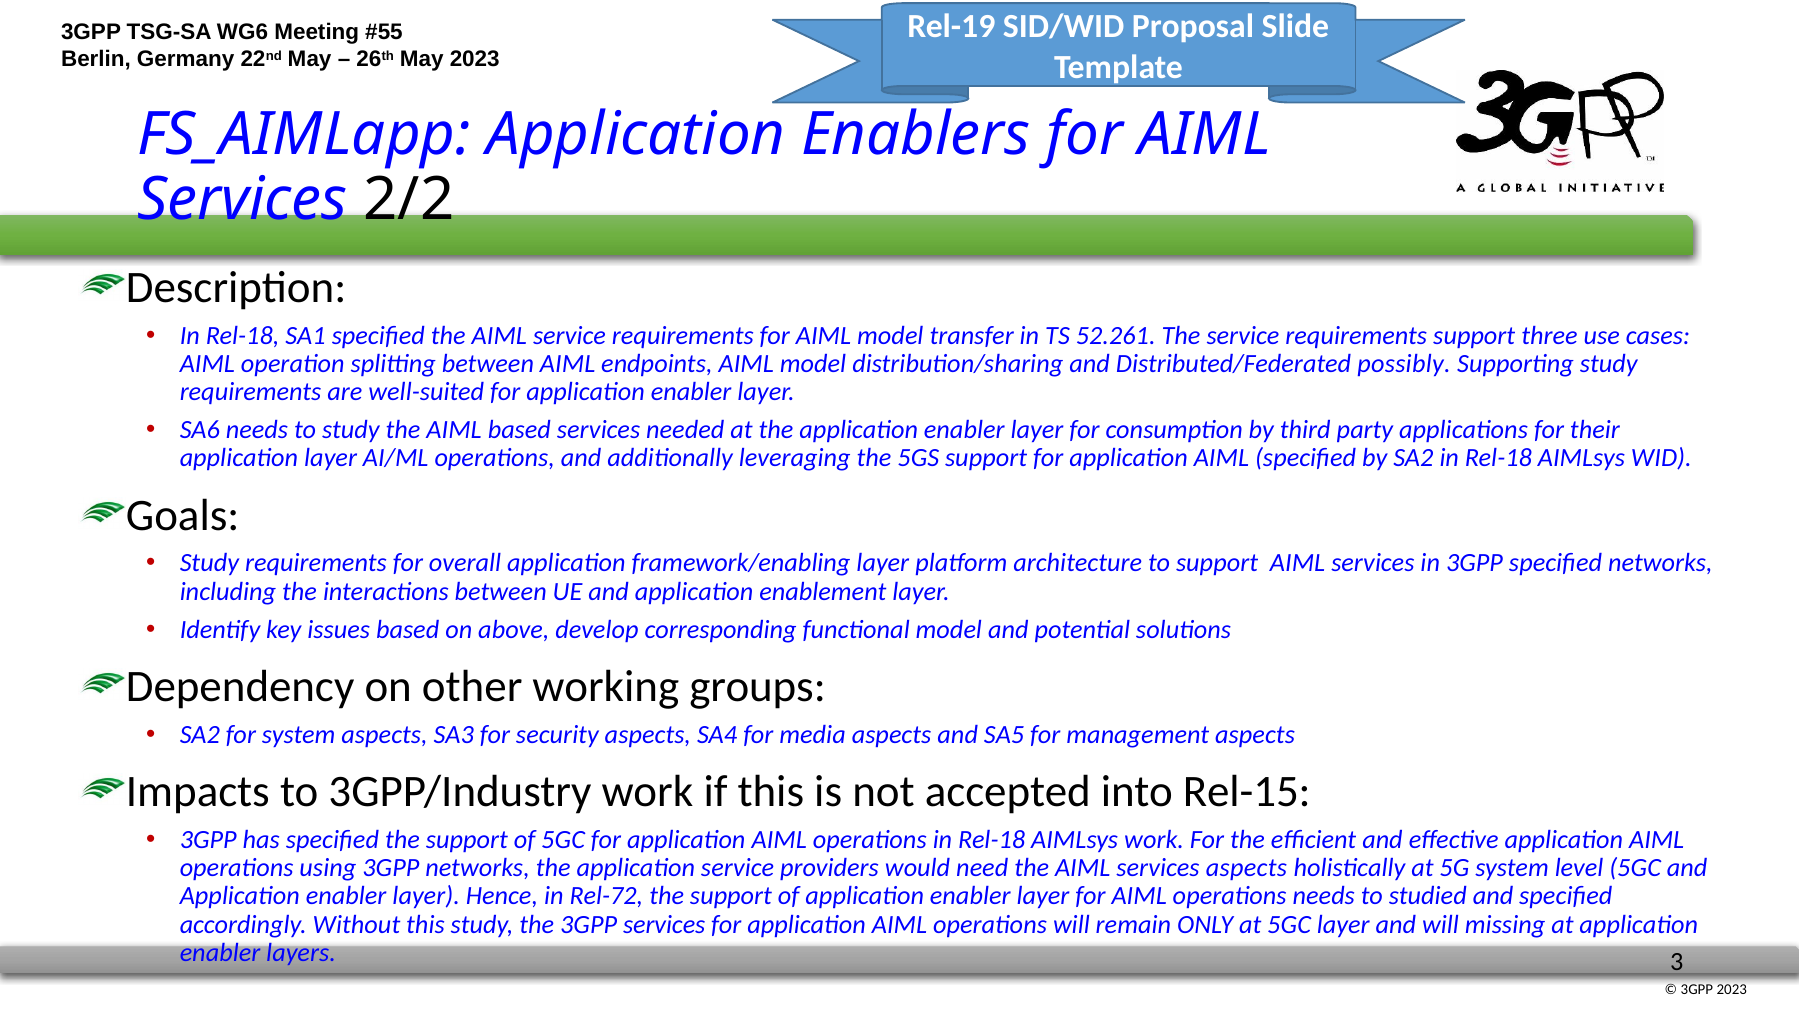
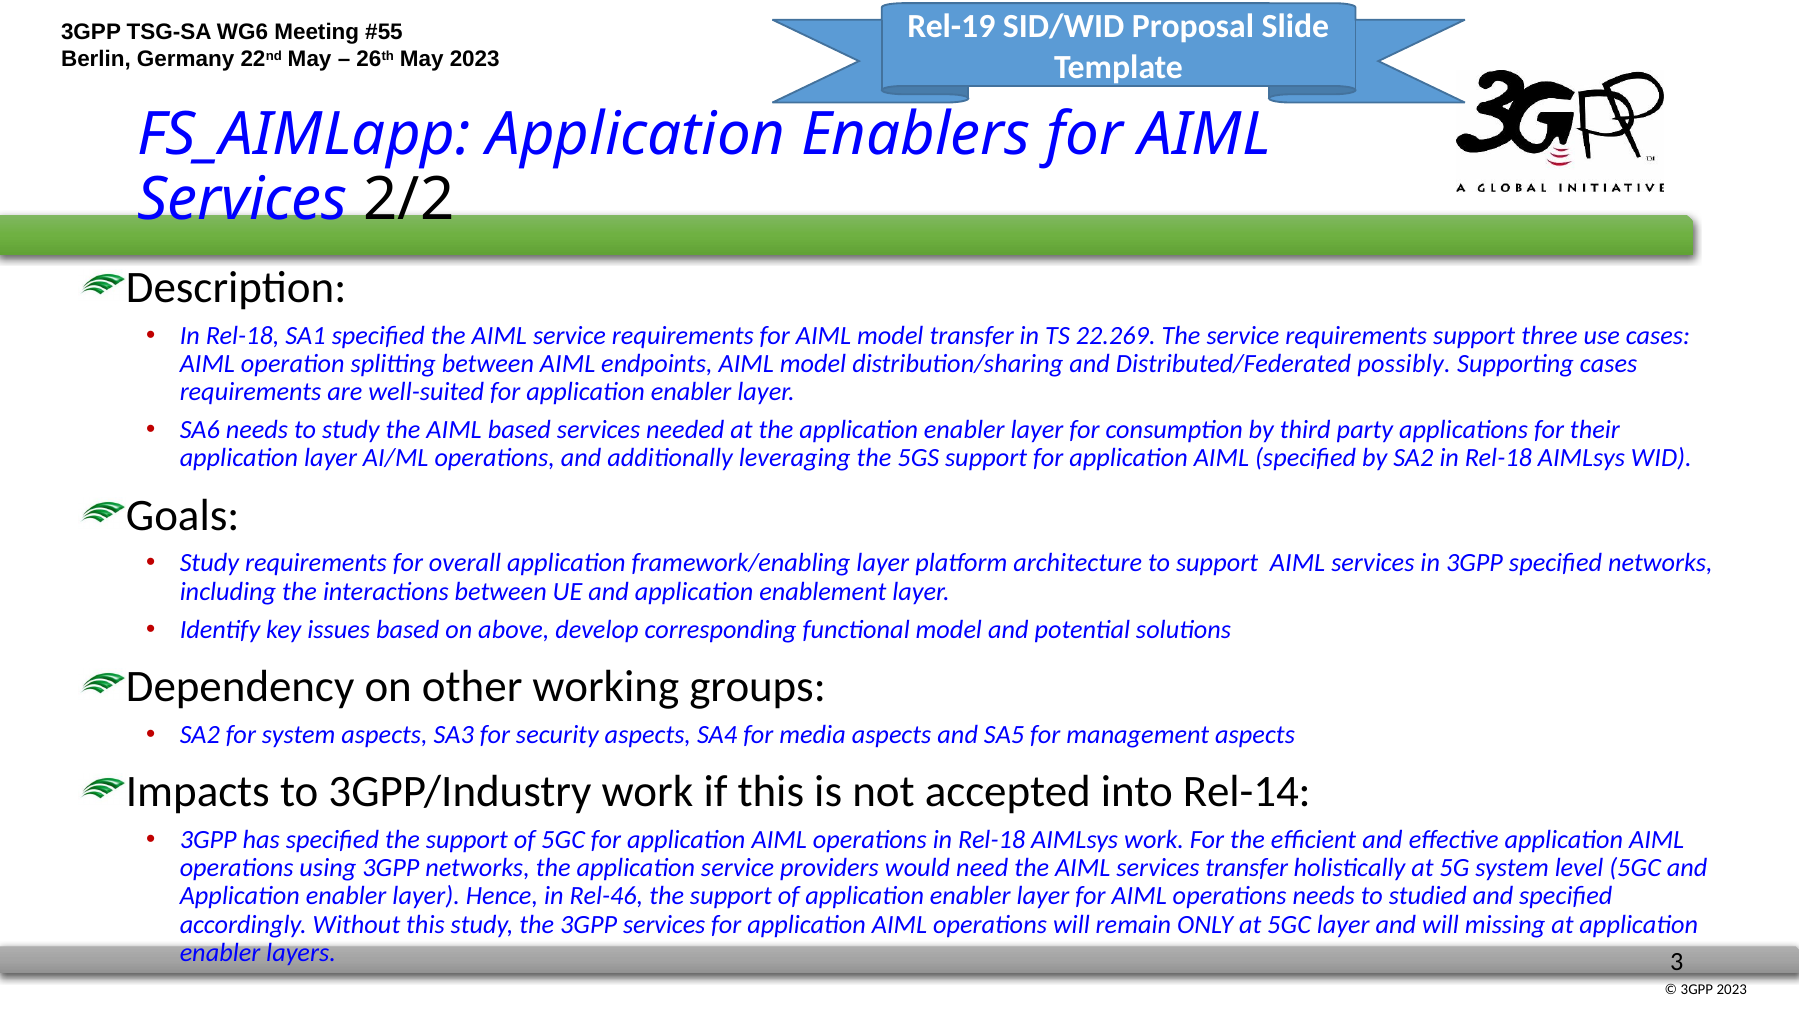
52.261: 52.261 -> 22.269
Supporting study: study -> cases
Rel-15: Rel-15 -> Rel-14
services aspects: aspects -> transfer
Rel-72: Rel-72 -> Rel-46
